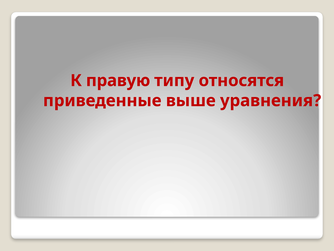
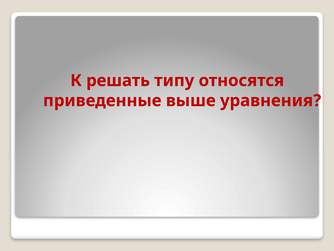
правую: правую -> решать
